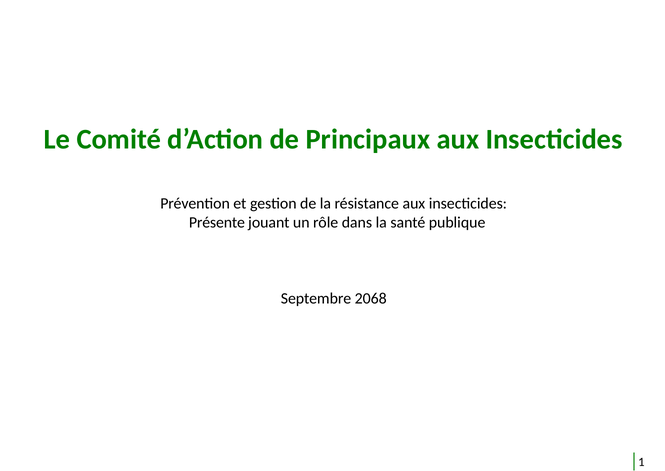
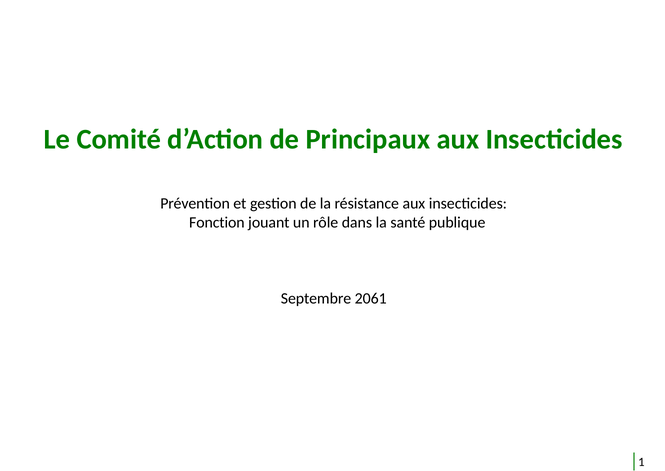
Présente: Présente -> Fonction
2068: 2068 -> 2061
